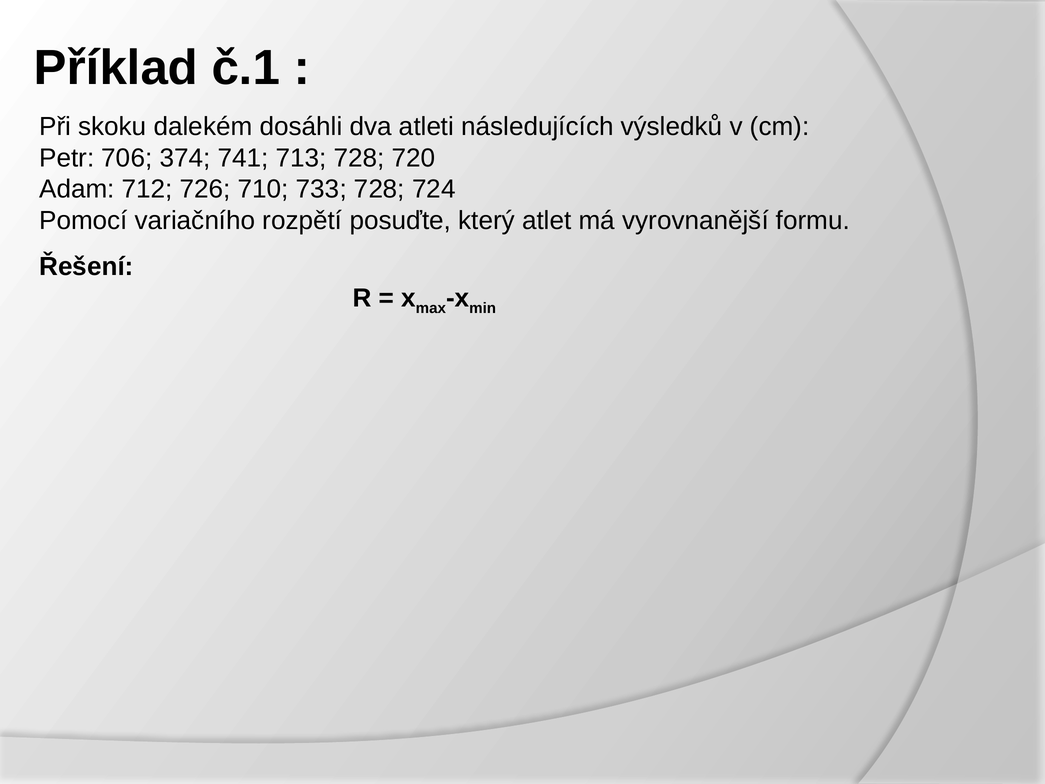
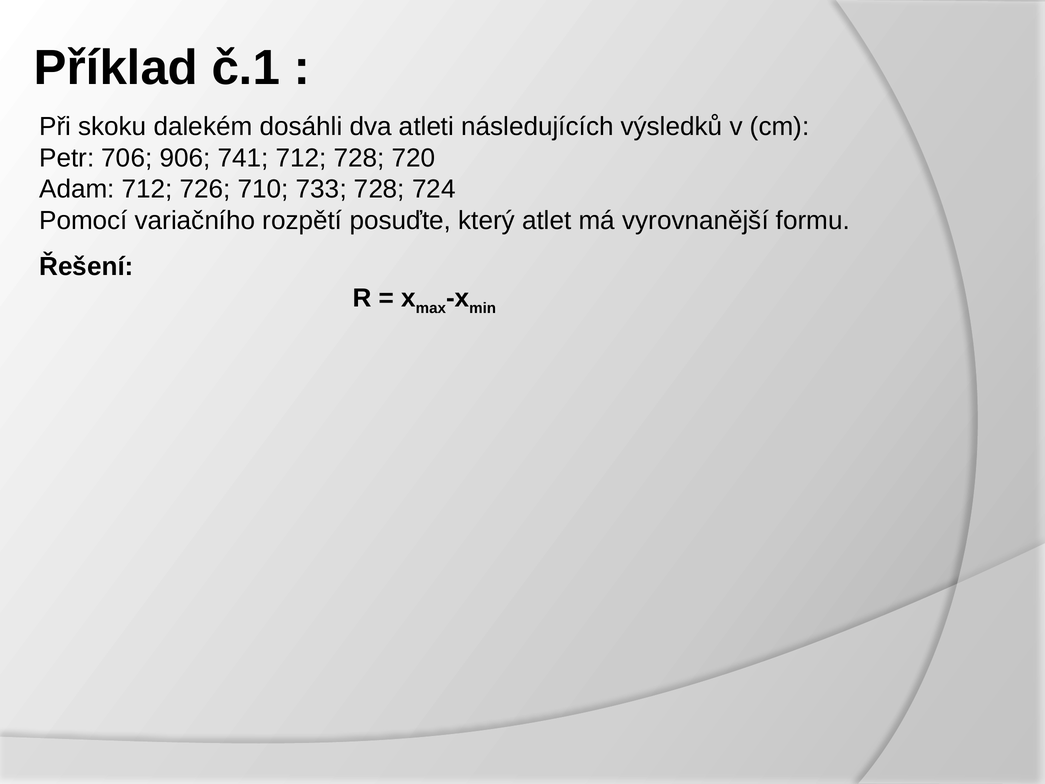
374: 374 -> 906
741 713: 713 -> 712
